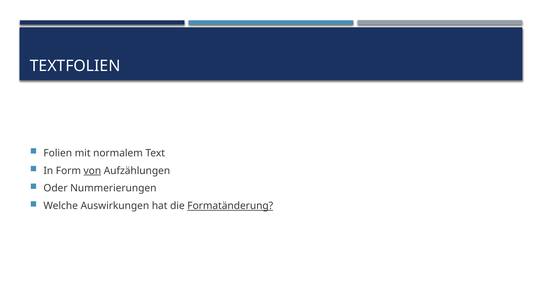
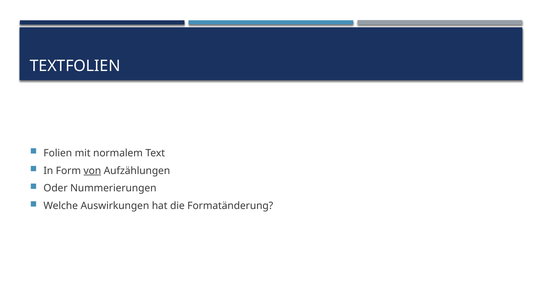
Formatänderung underline: present -> none
